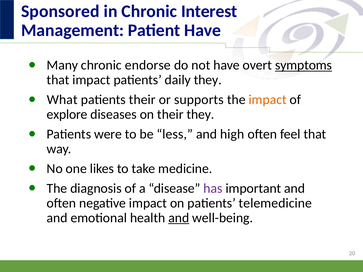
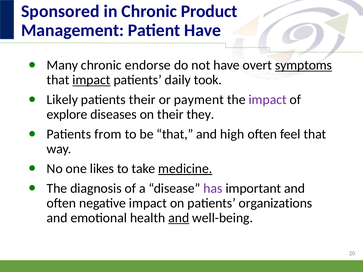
Interest: Interest -> Product
impact at (91, 80) underline: none -> present
daily they: they -> took
What: What -> Likely
supports: supports -> payment
impact at (268, 100) colour: orange -> purple
were: were -> from
be less: less -> that
medicine underline: none -> present
telemedicine: telemedicine -> organizations
